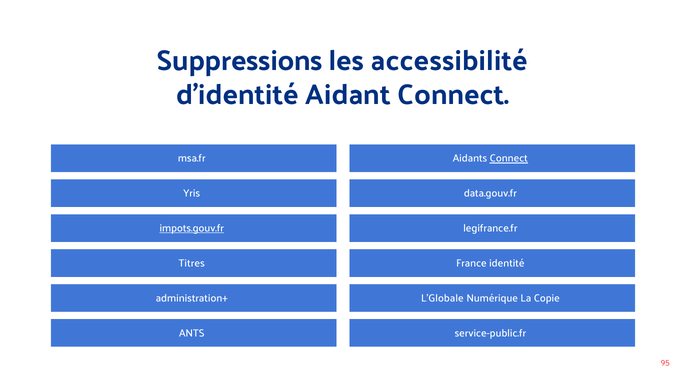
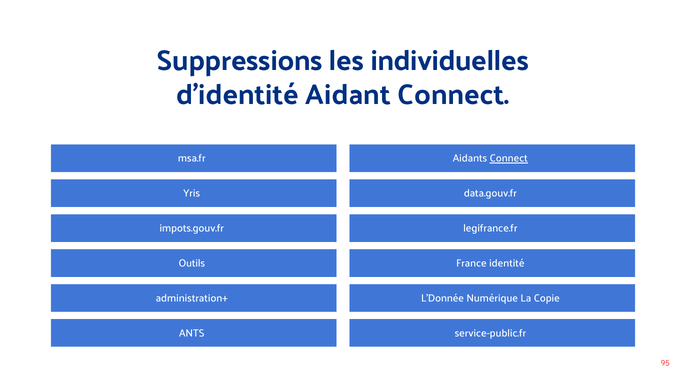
accessibilité: accessibilité -> individuelles
impots.gouv.fr underline: present -> none
Titres: Titres -> Outils
L’Globale: L’Globale -> L’Donnée
